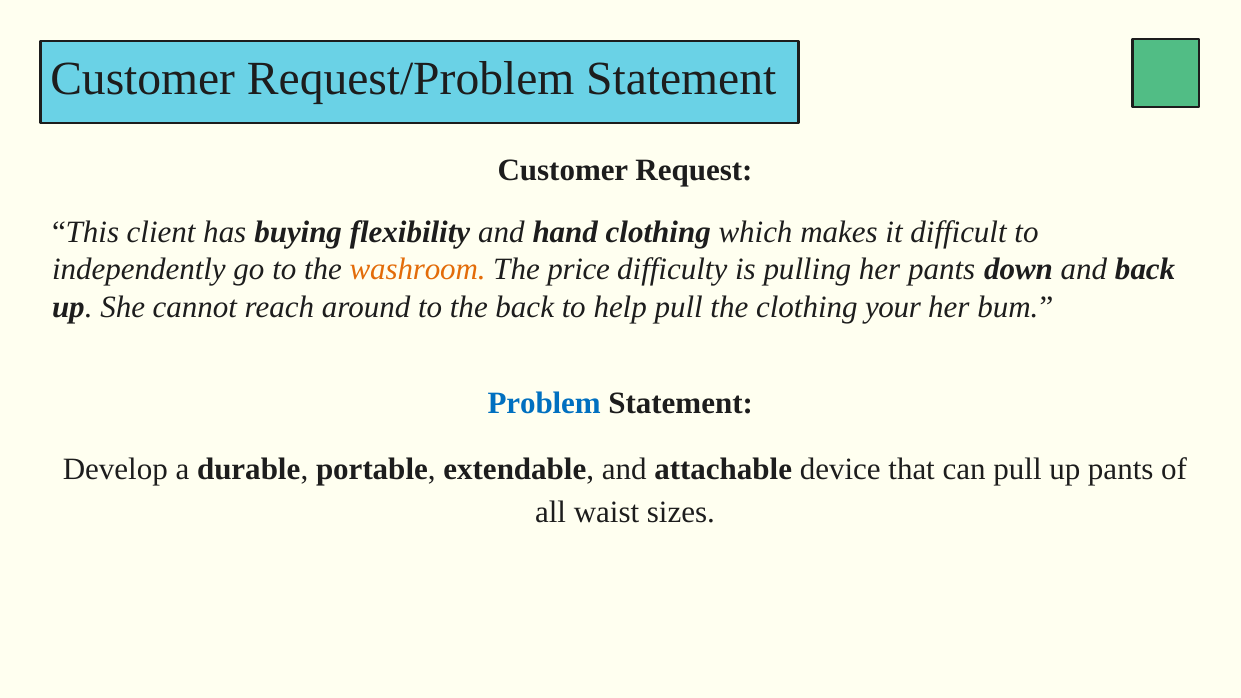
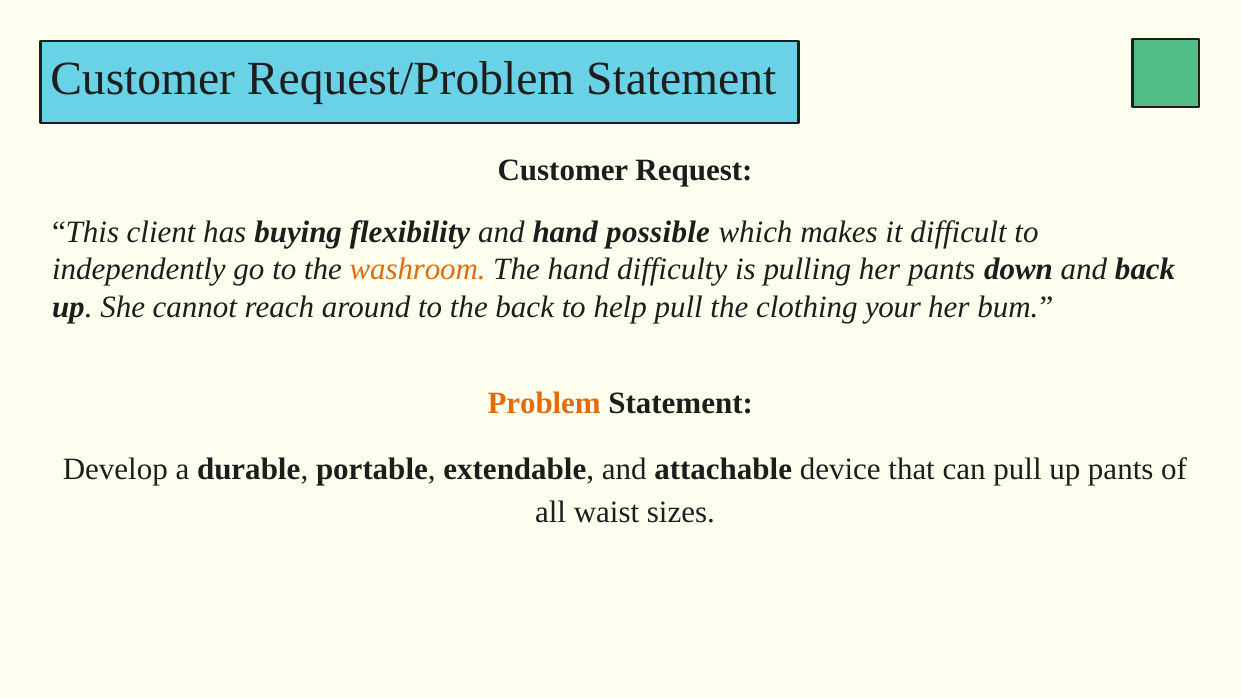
hand clothing: clothing -> possible
The price: price -> hand
Problem colour: blue -> orange
